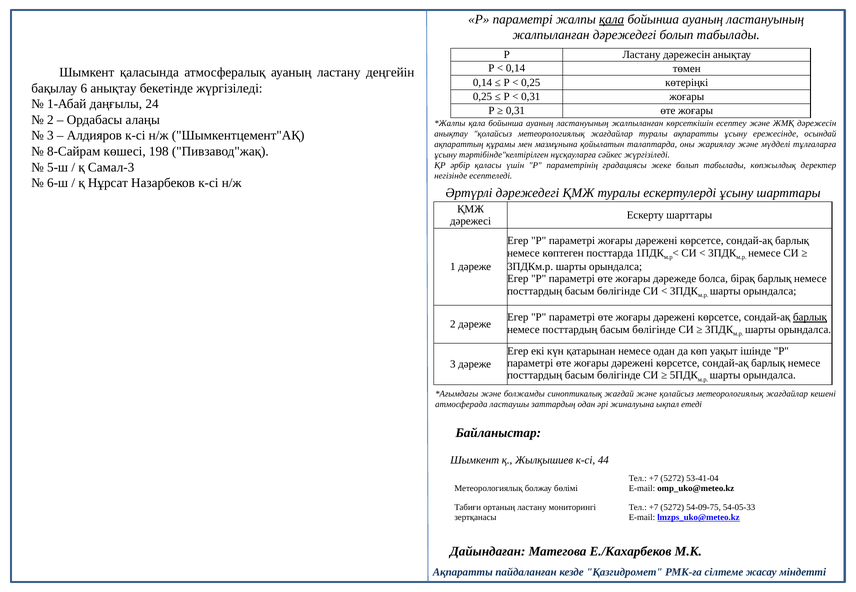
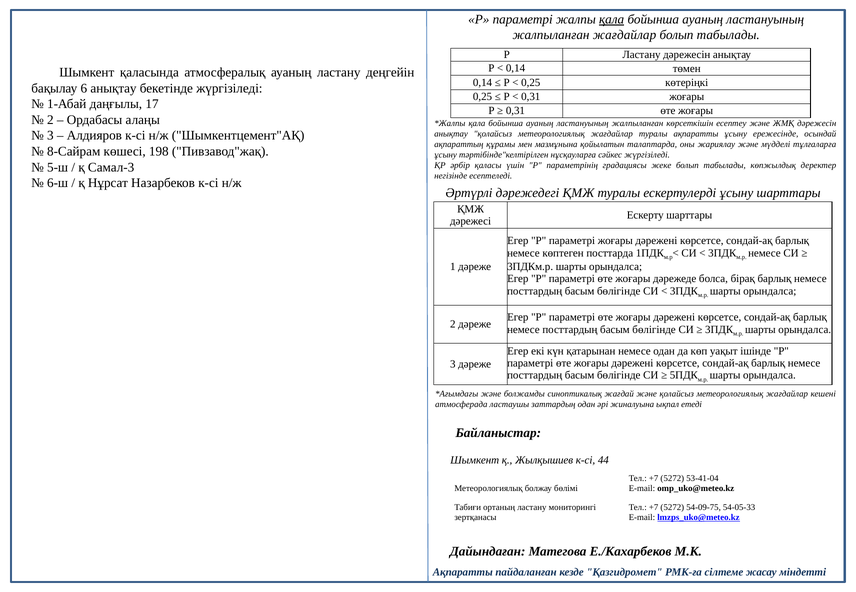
жалпыланған дәрежедегі: дәрежедегі -> жағдайлар
24: 24 -> 17
барлық at (810, 318) underline: present -> none
